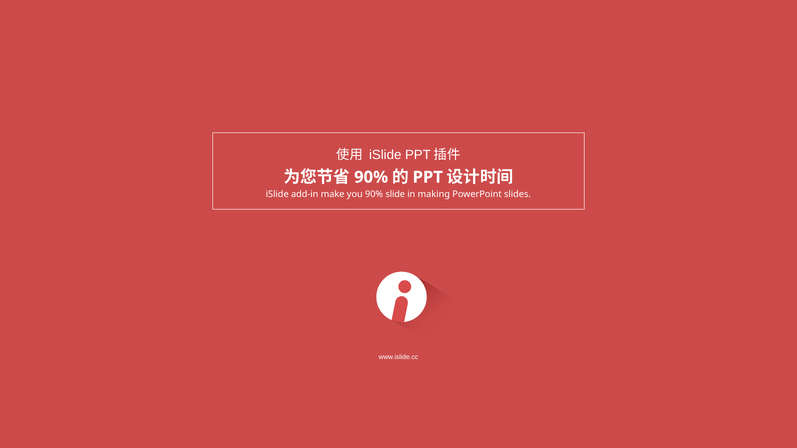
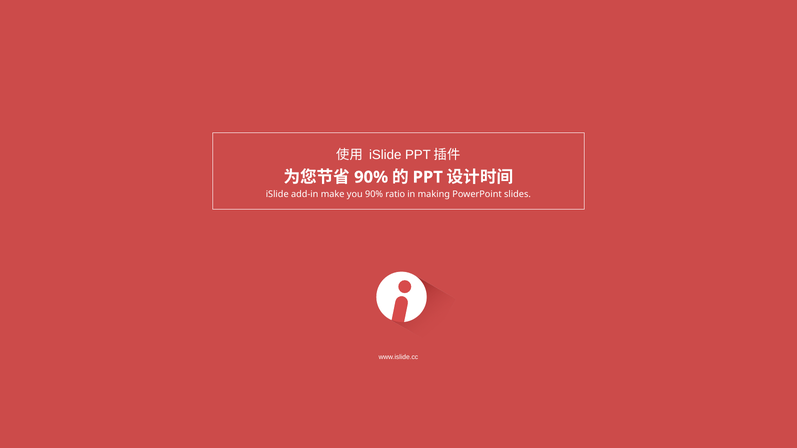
slide: slide -> ratio
